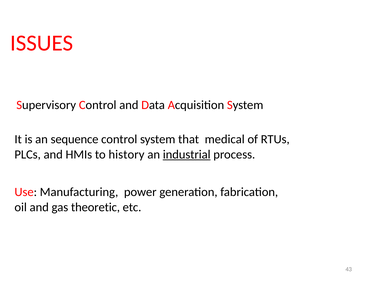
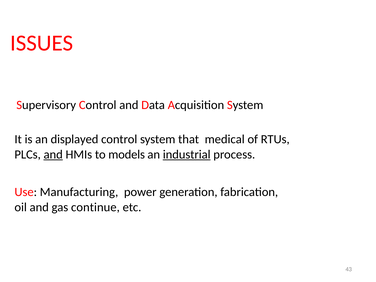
sequence: sequence -> displayed
and at (53, 154) underline: none -> present
history: history -> models
theoretic: theoretic -> continue
